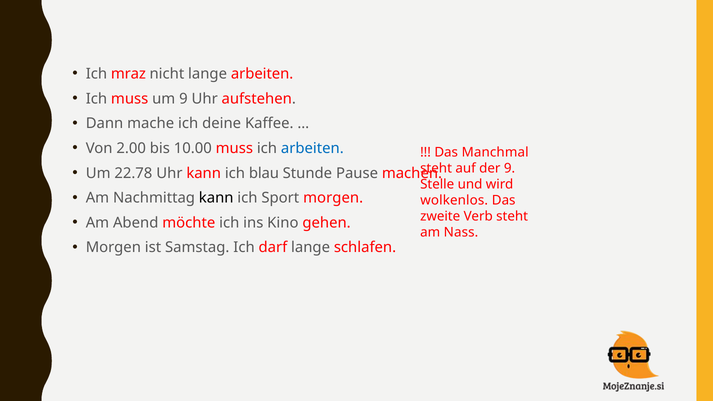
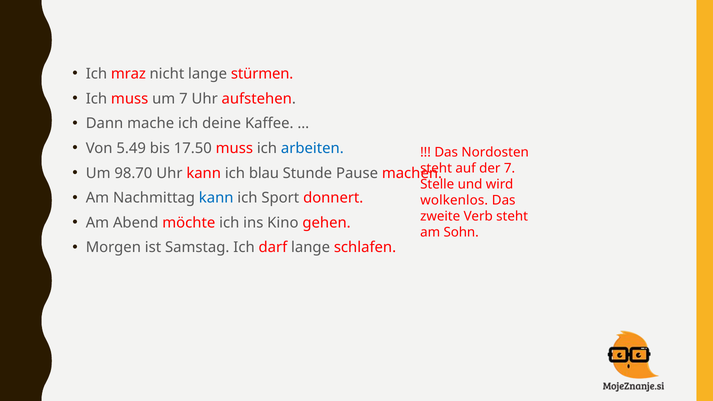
lange arbeiten: arbeiten -> stürmen
um 9: 9 -> 7
2.00: 2.00 -> 5.49
10.00: 10.00 -> 17.50
Manchmal: Manchmal -> Nordosten
der 9: 9 -> 7
22.78: 22.78 -> 98.70
kann at (216, 198) colour: black -> blue
Sport morgen: morgen -> donnert
Nass: Nass -> Sohn
